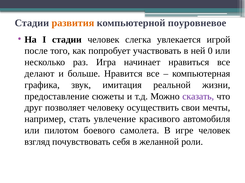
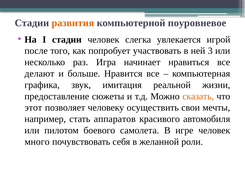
0: 0 -> 3
сказать colour: purple -> orange
друг: друг -> этот
увлечение: увлечение -> аппаратов
взгляд: взгляд -> много
